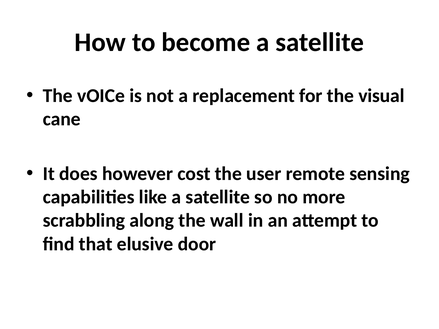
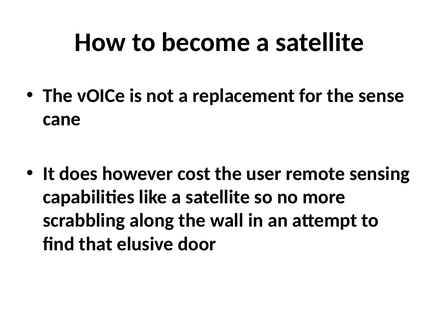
visual: visual -> sense
